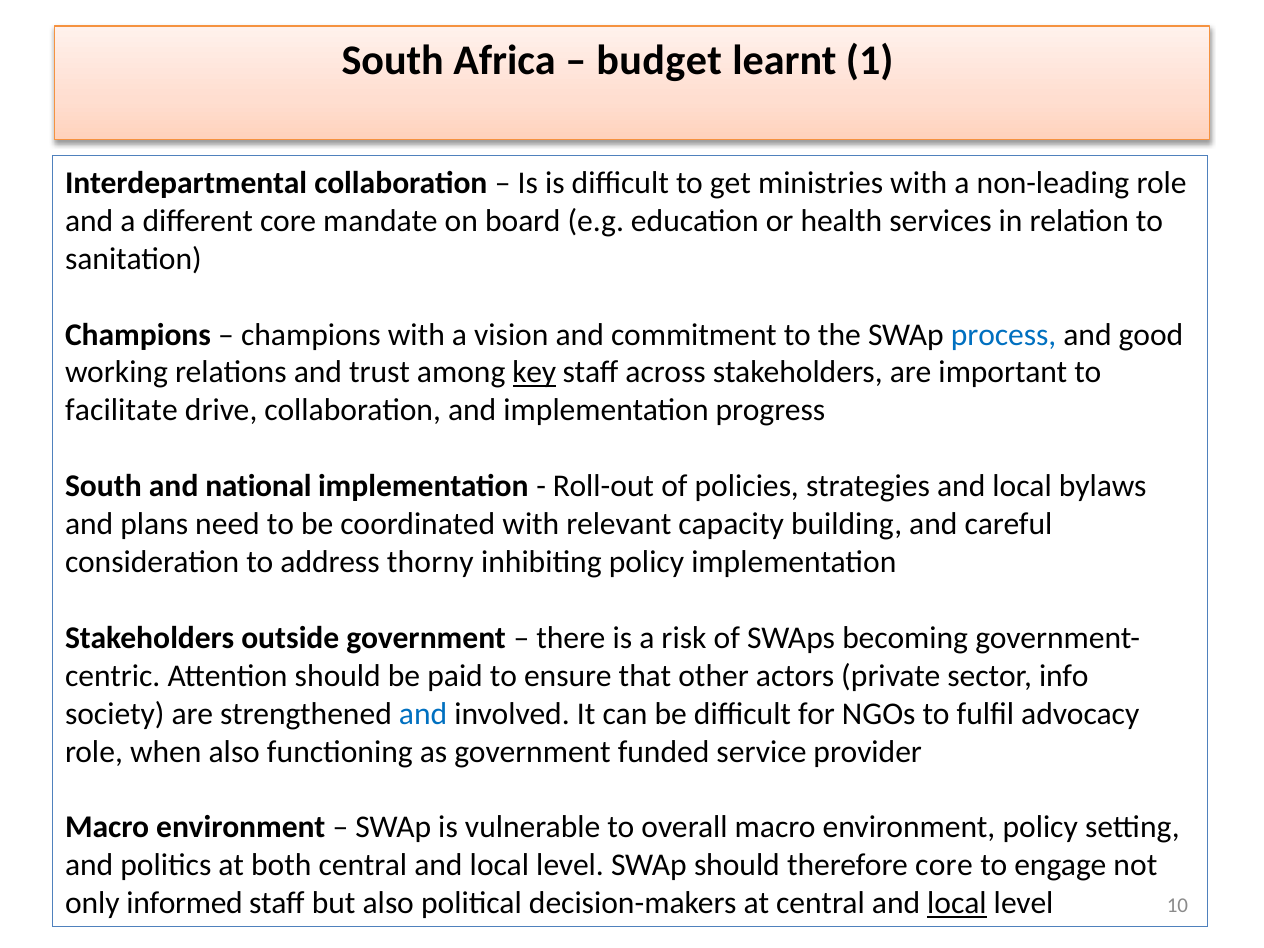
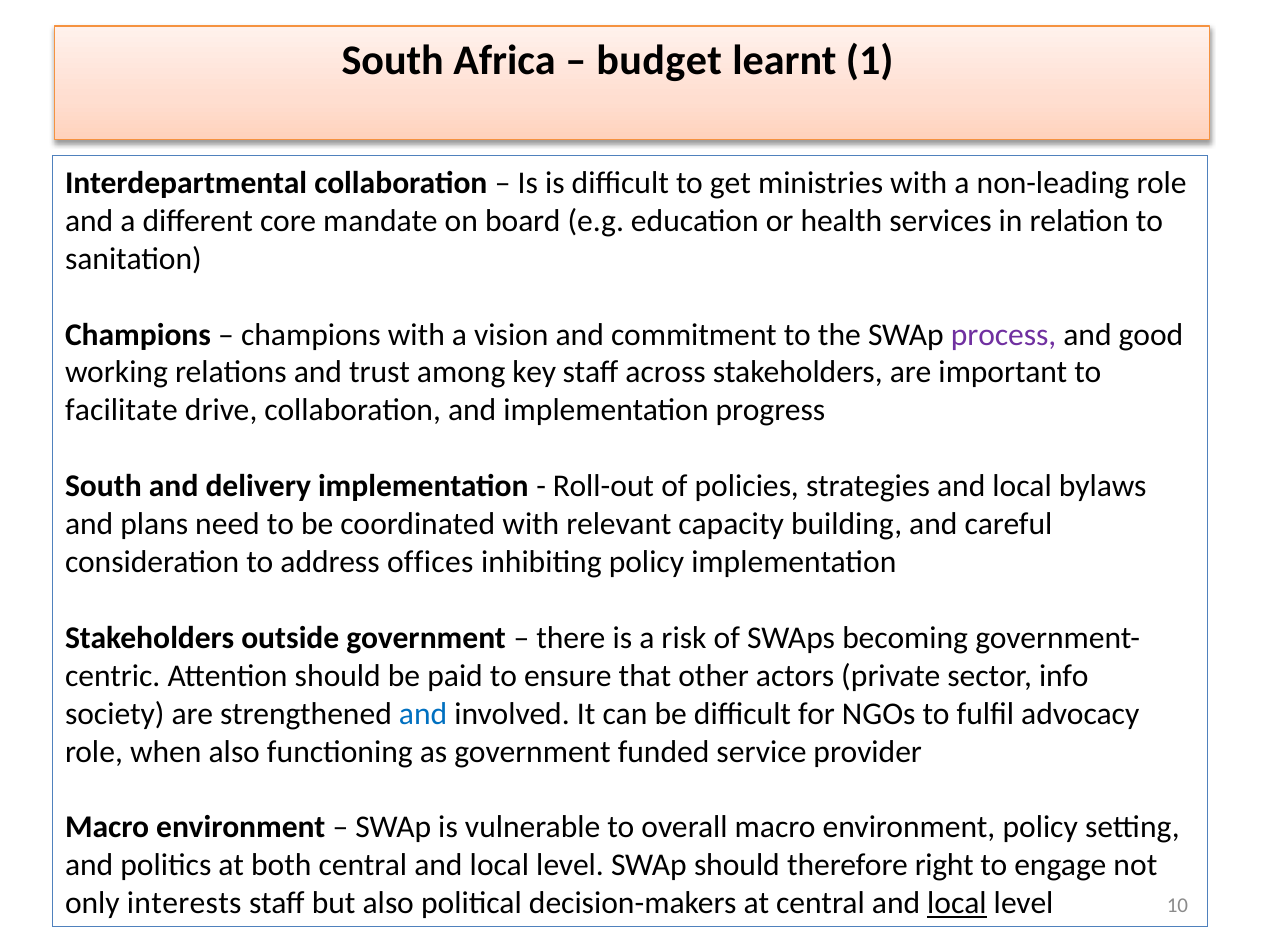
process colour: blue -> purple
key underline: present -> none
national: national -> delivery
thorny: thorny -> offices
therefore core: core -> right
informed: informed -> interests
